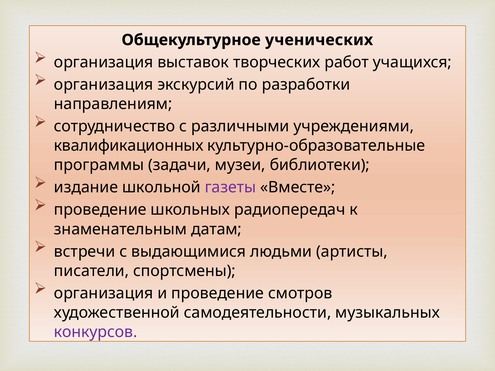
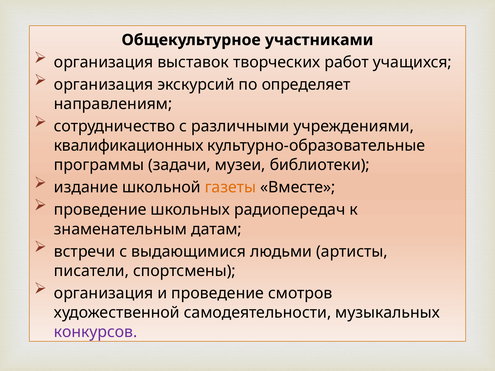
ученических: ученических -> участниками
разработки: разработки -> определяет
газеты colour: purple -> orange
